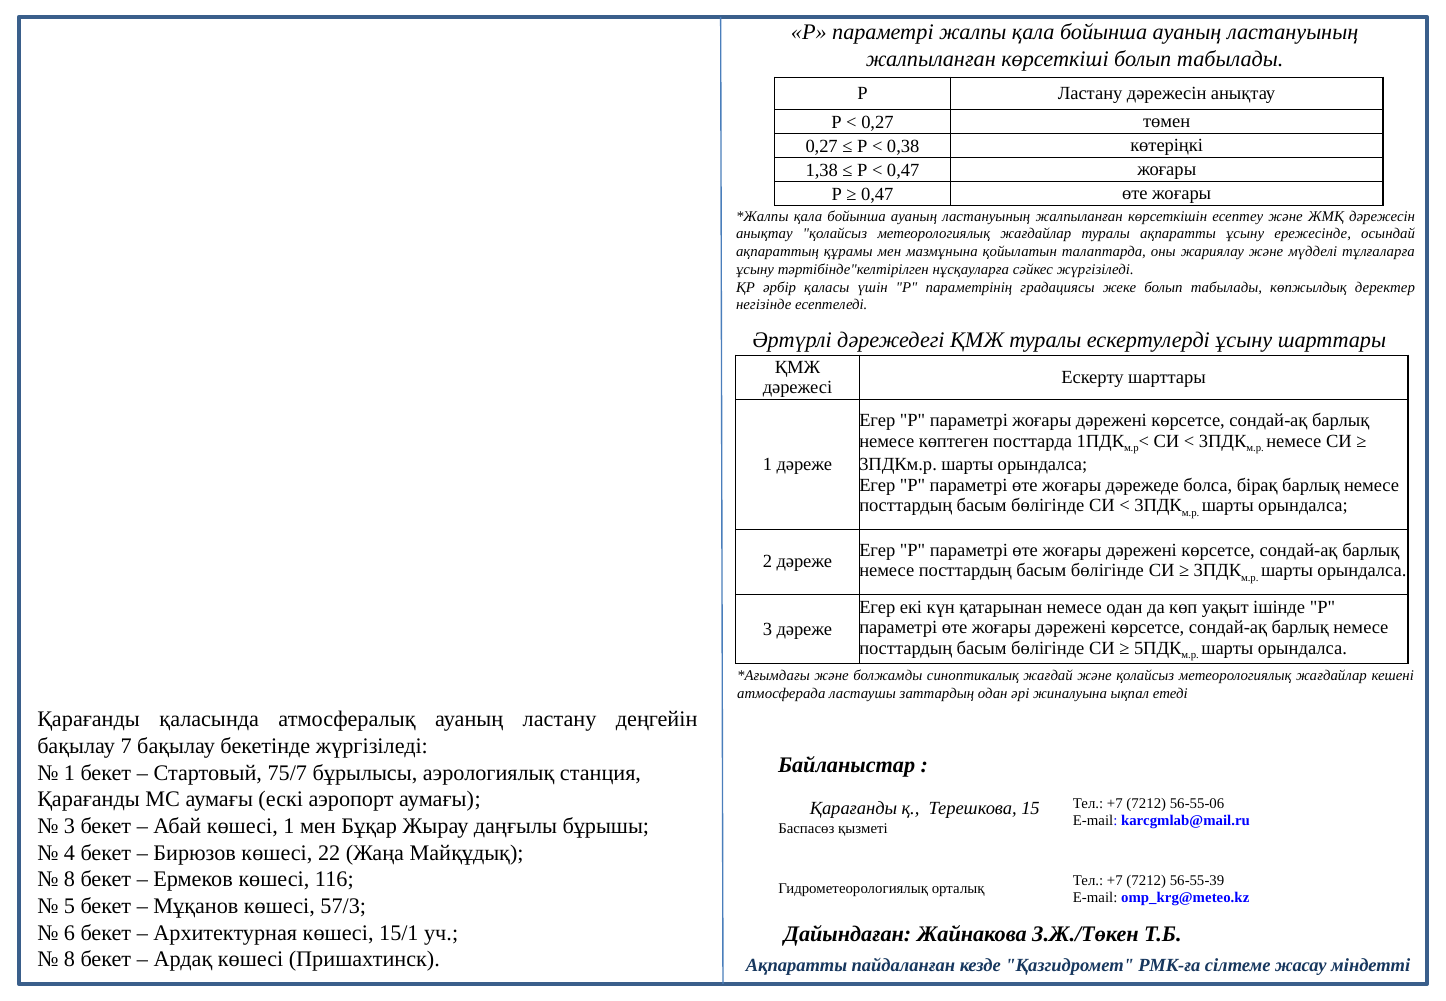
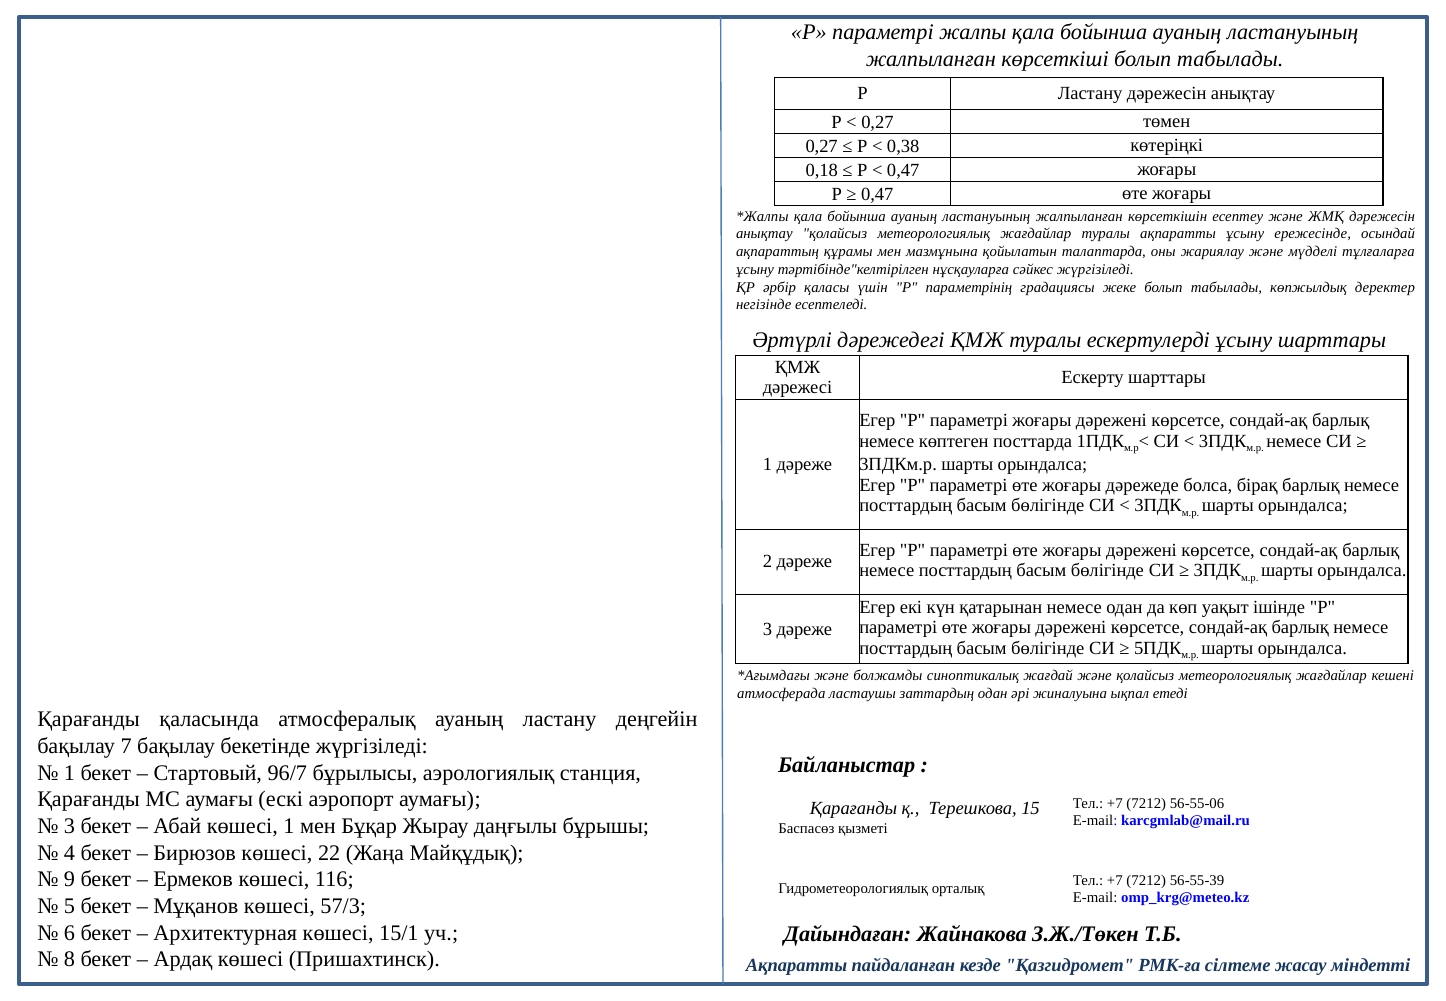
1,38: 1,38 -> 0,18
75/7: 75/7 -> 96/7
8 at (70, 880): 8 -> 9
